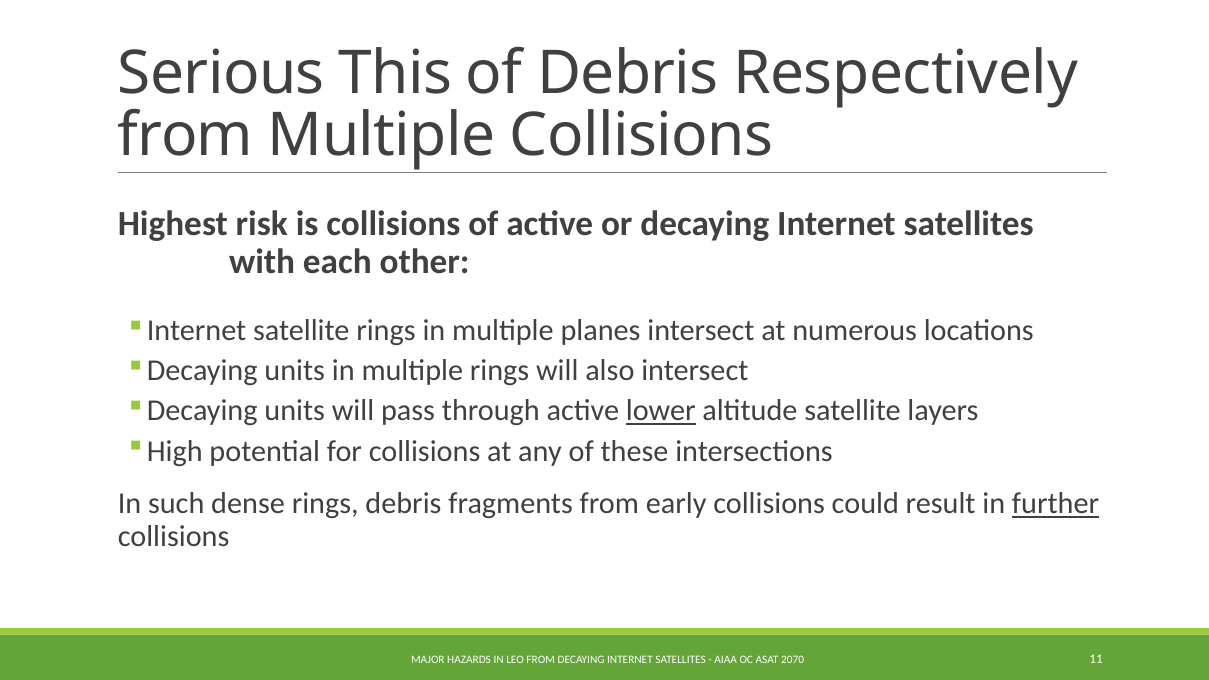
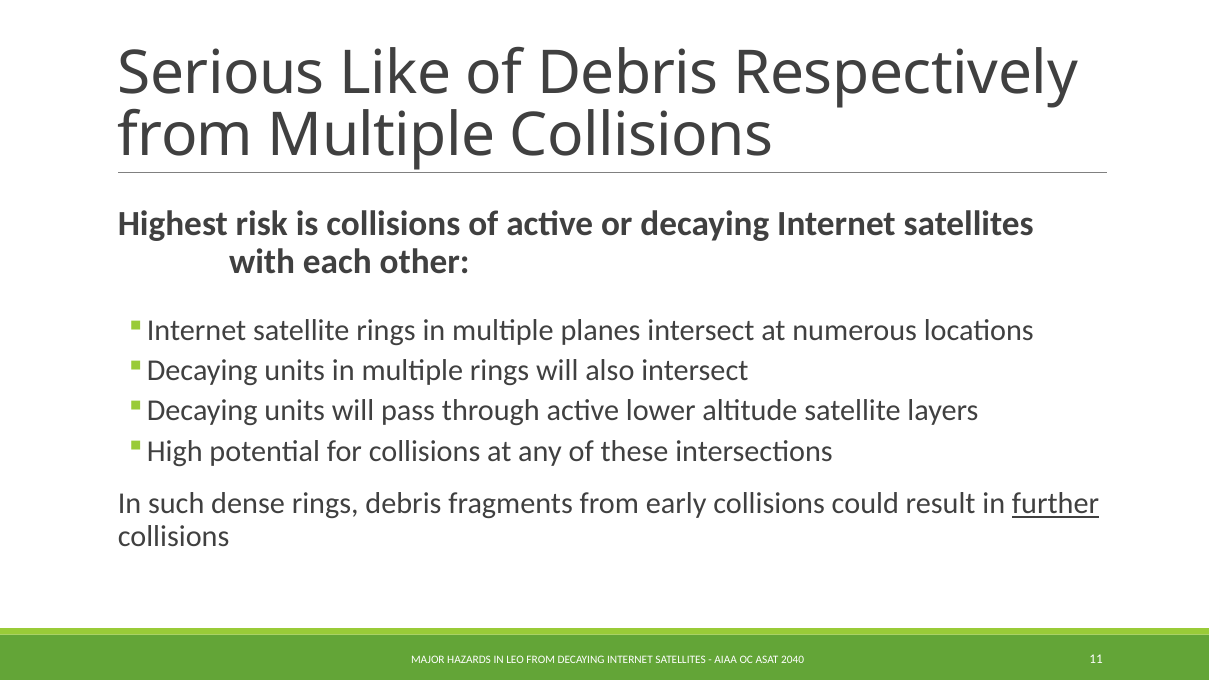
This: This -> Like
lower underline: present -> none
2070: 2070 -> 2040
